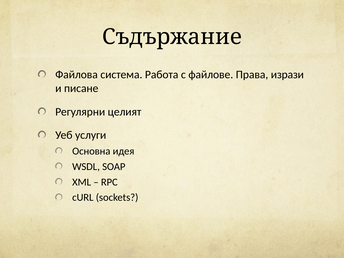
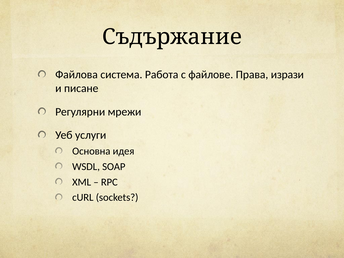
целият: целият -> мрежи
